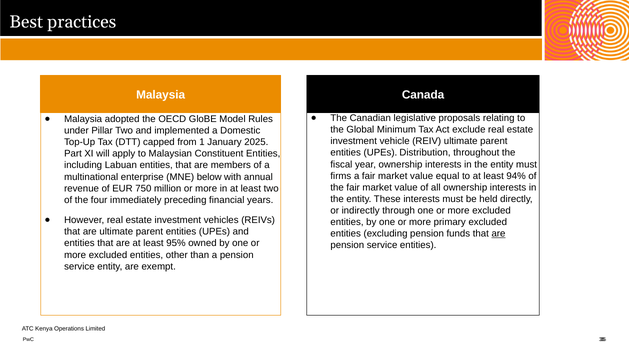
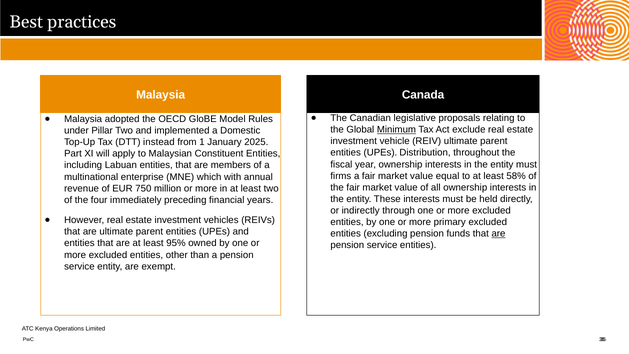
Minimum underline: none -> present
capped: capped -> instead
94%: 94% -> 58%
below: below -> which
